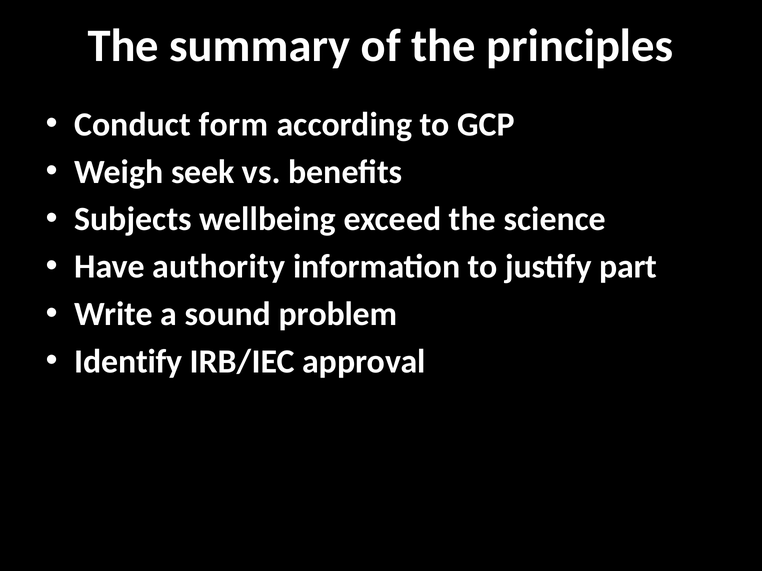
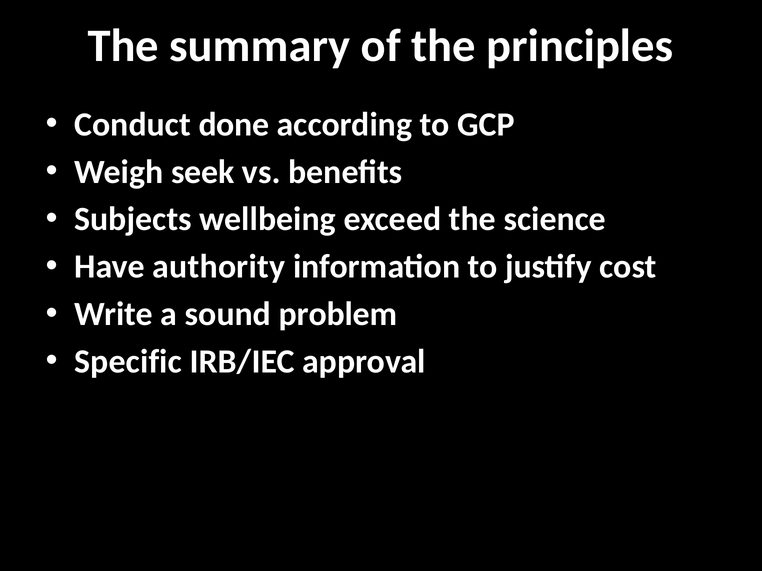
form: form -> done
part: part -> cost
Identify: Identify -> Specific
